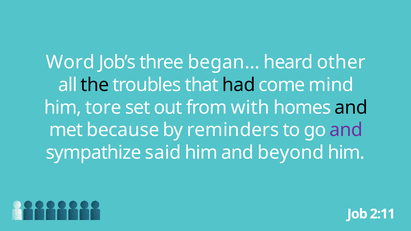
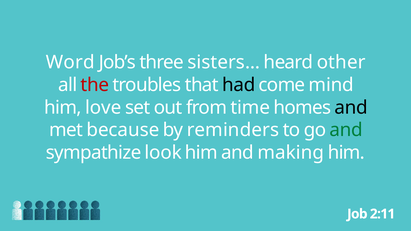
began…: began… -> sisters…
the colour: black -> red
tore: tore -> love
with: with -> time
and at (346, 130) colour: purple -> green
said: said -> look
beyond: beyond -> making
